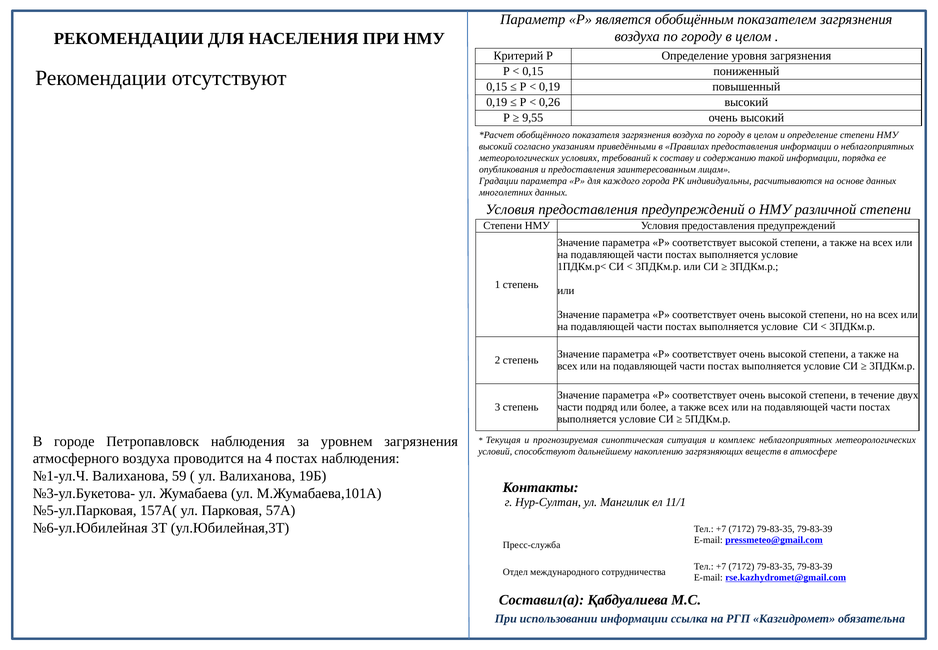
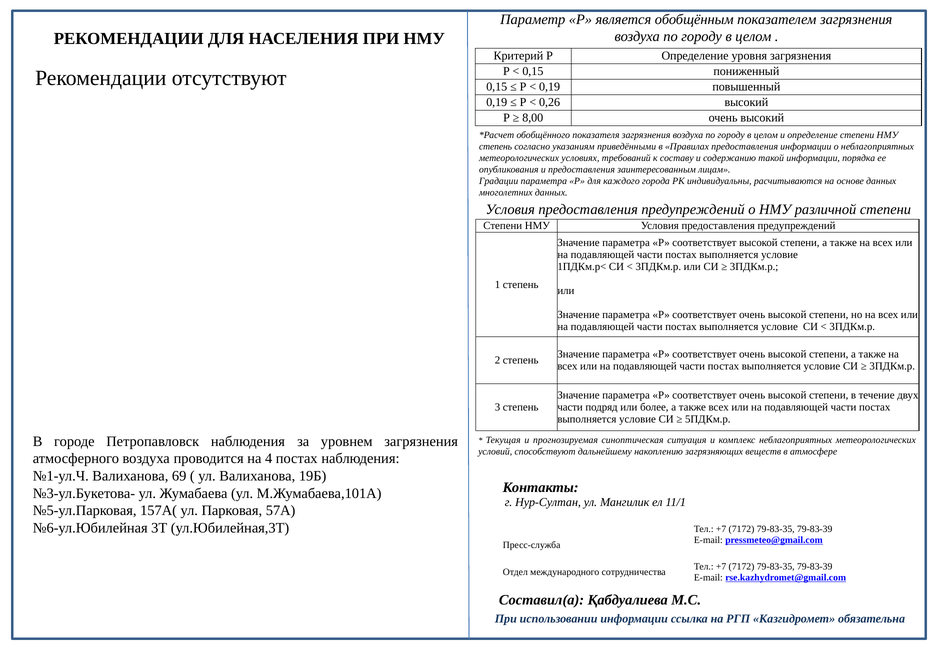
9,55: 9,55 -> 8,00
высокий at (496, 146): высокий -> степень
59: 59 -> 69
